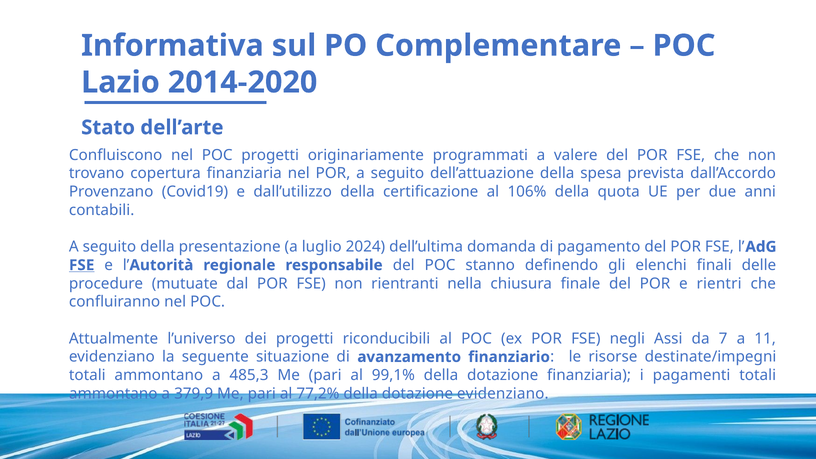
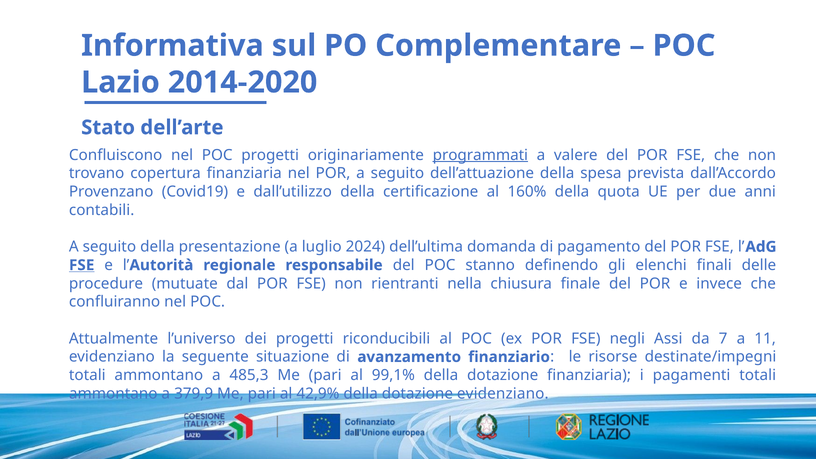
programmati underline: none -> present
106%: 106% -> 160%
rientri: rientri -> invece
77,2%: 77,2% -> 42,9%
